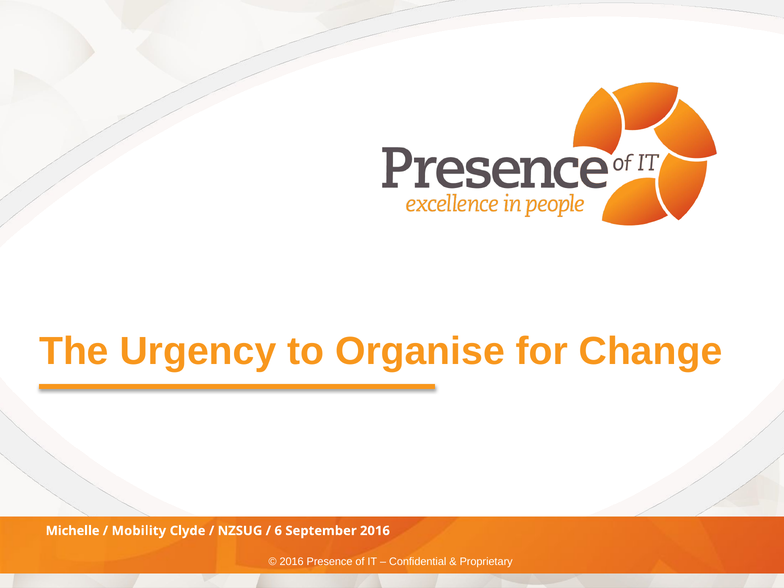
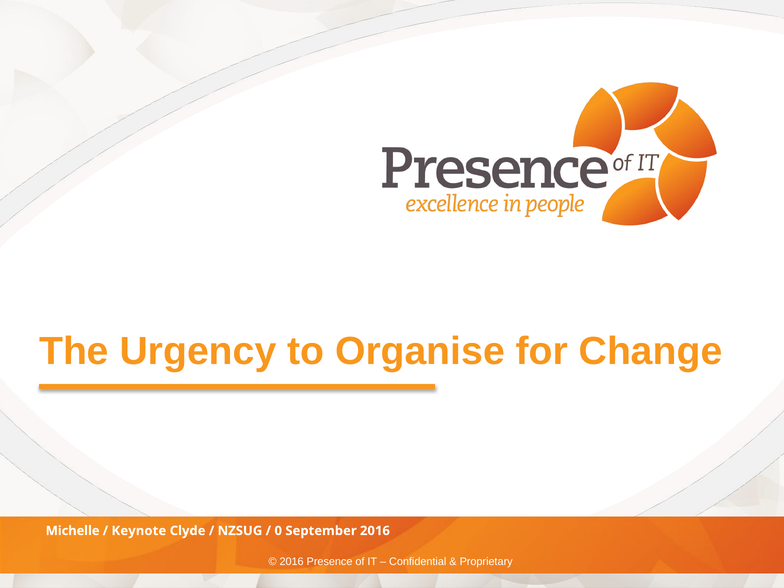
Mobility: Mobility -> Keynote
6: 6 -> 0
